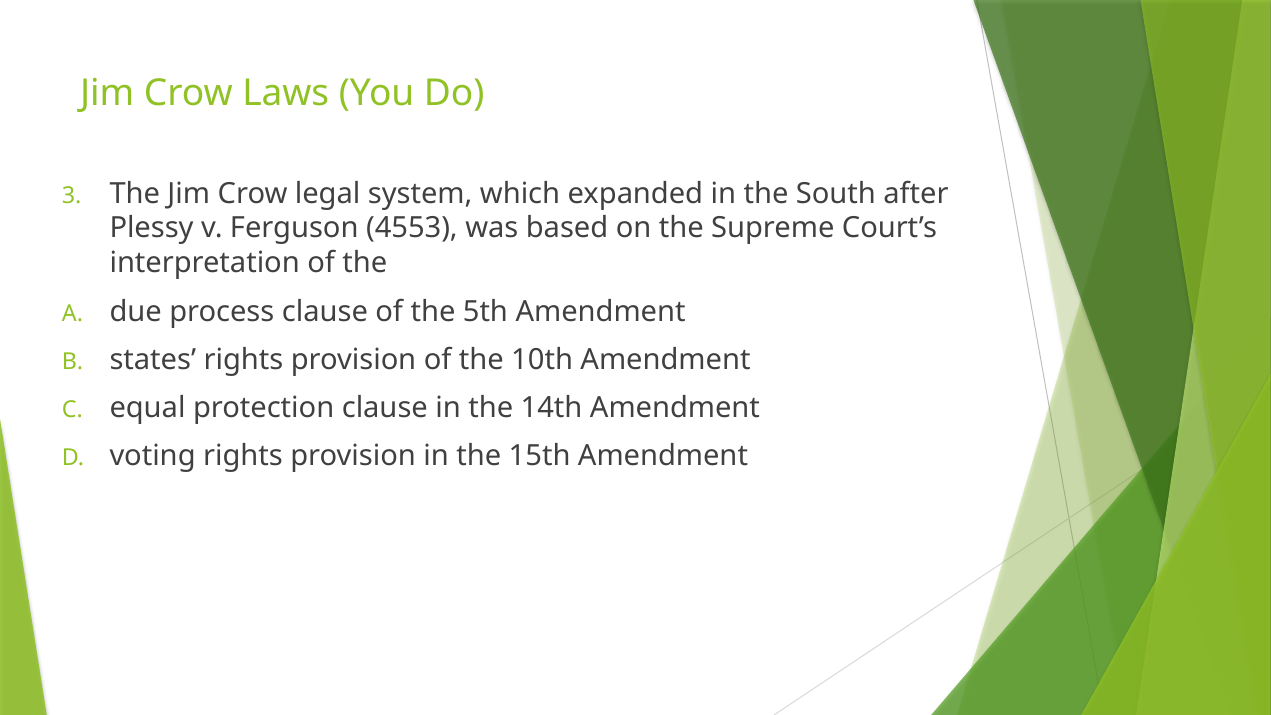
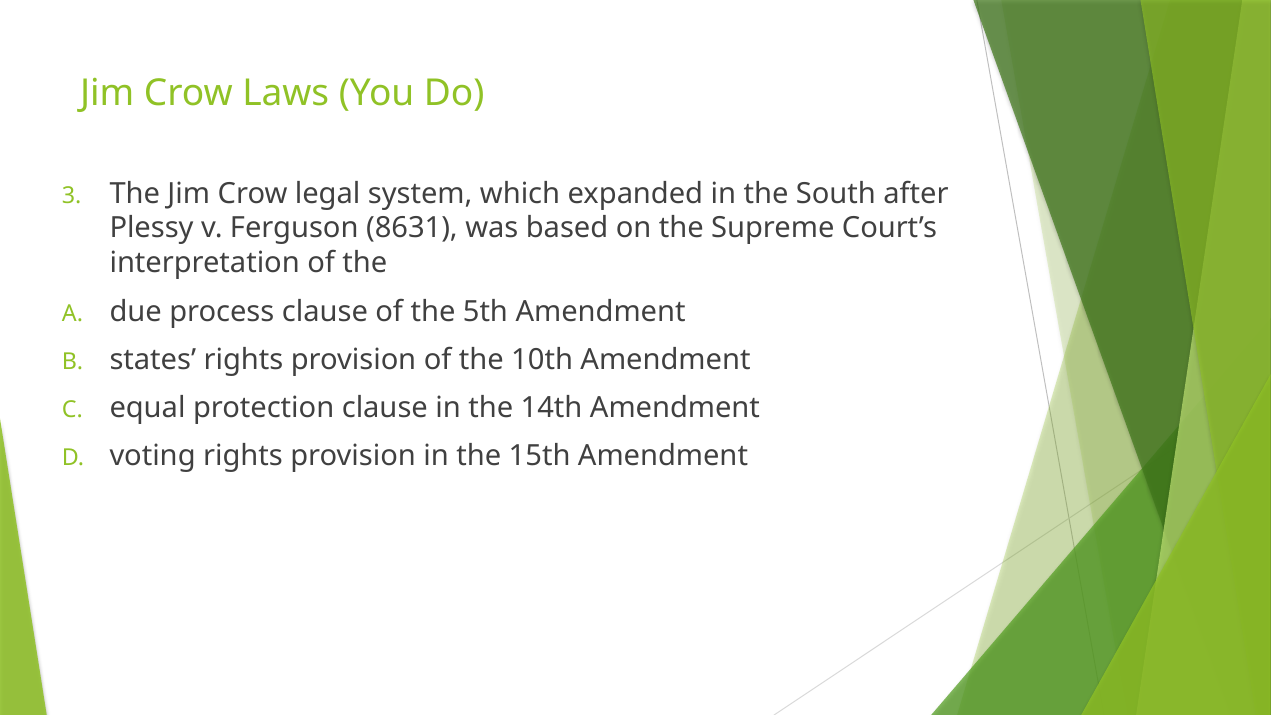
4553: 4553 -> 8631
